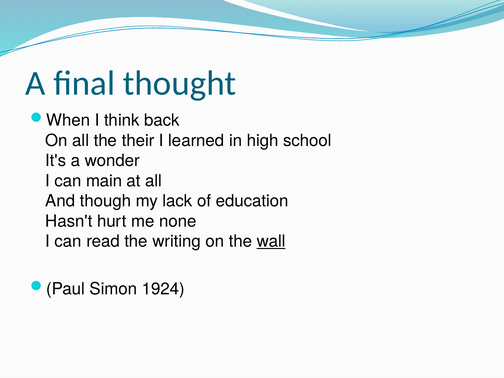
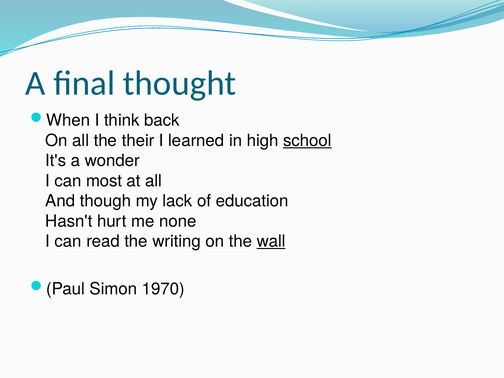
school underline: none -> present
main: main -> most
1924: 1924 -> 1970
